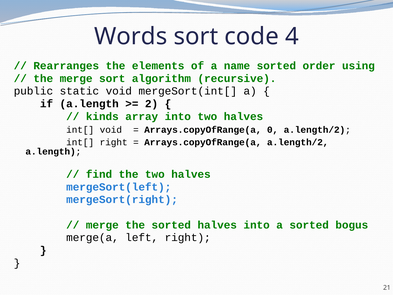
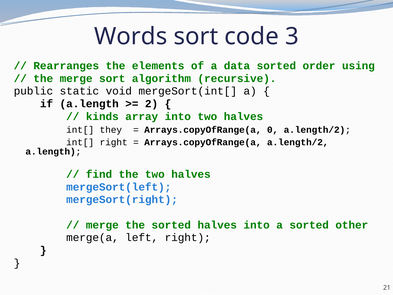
4: 4 -> 3
name: name -> data
int[ void: void -> they
bogus: bogus -> other
